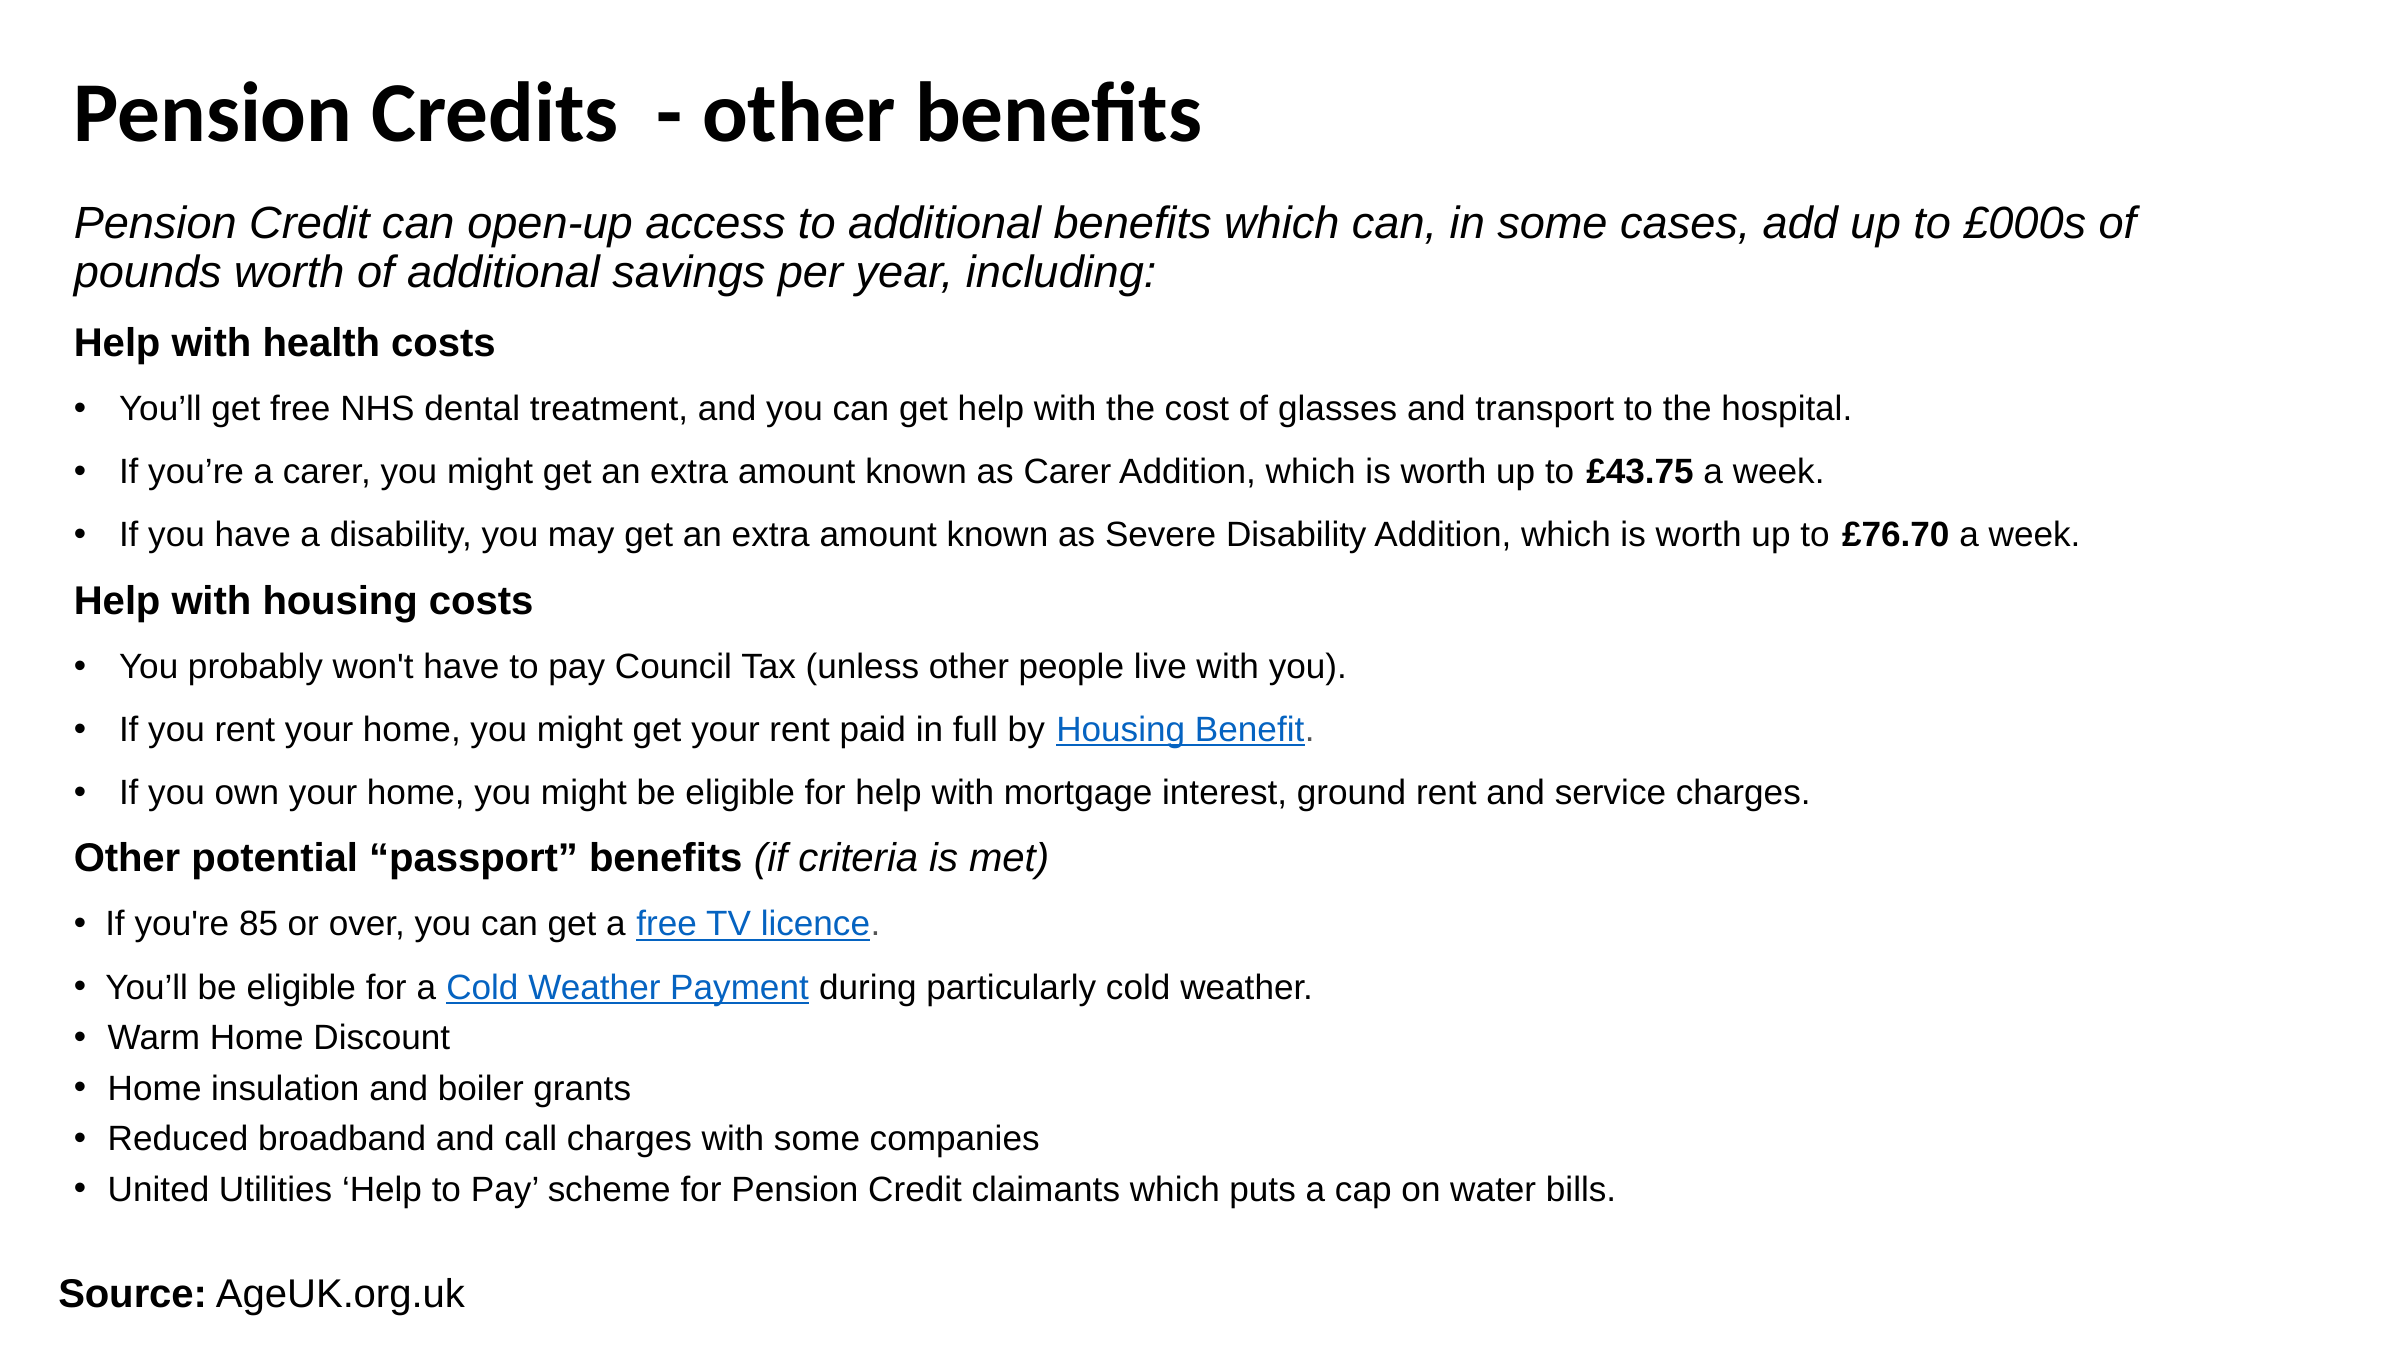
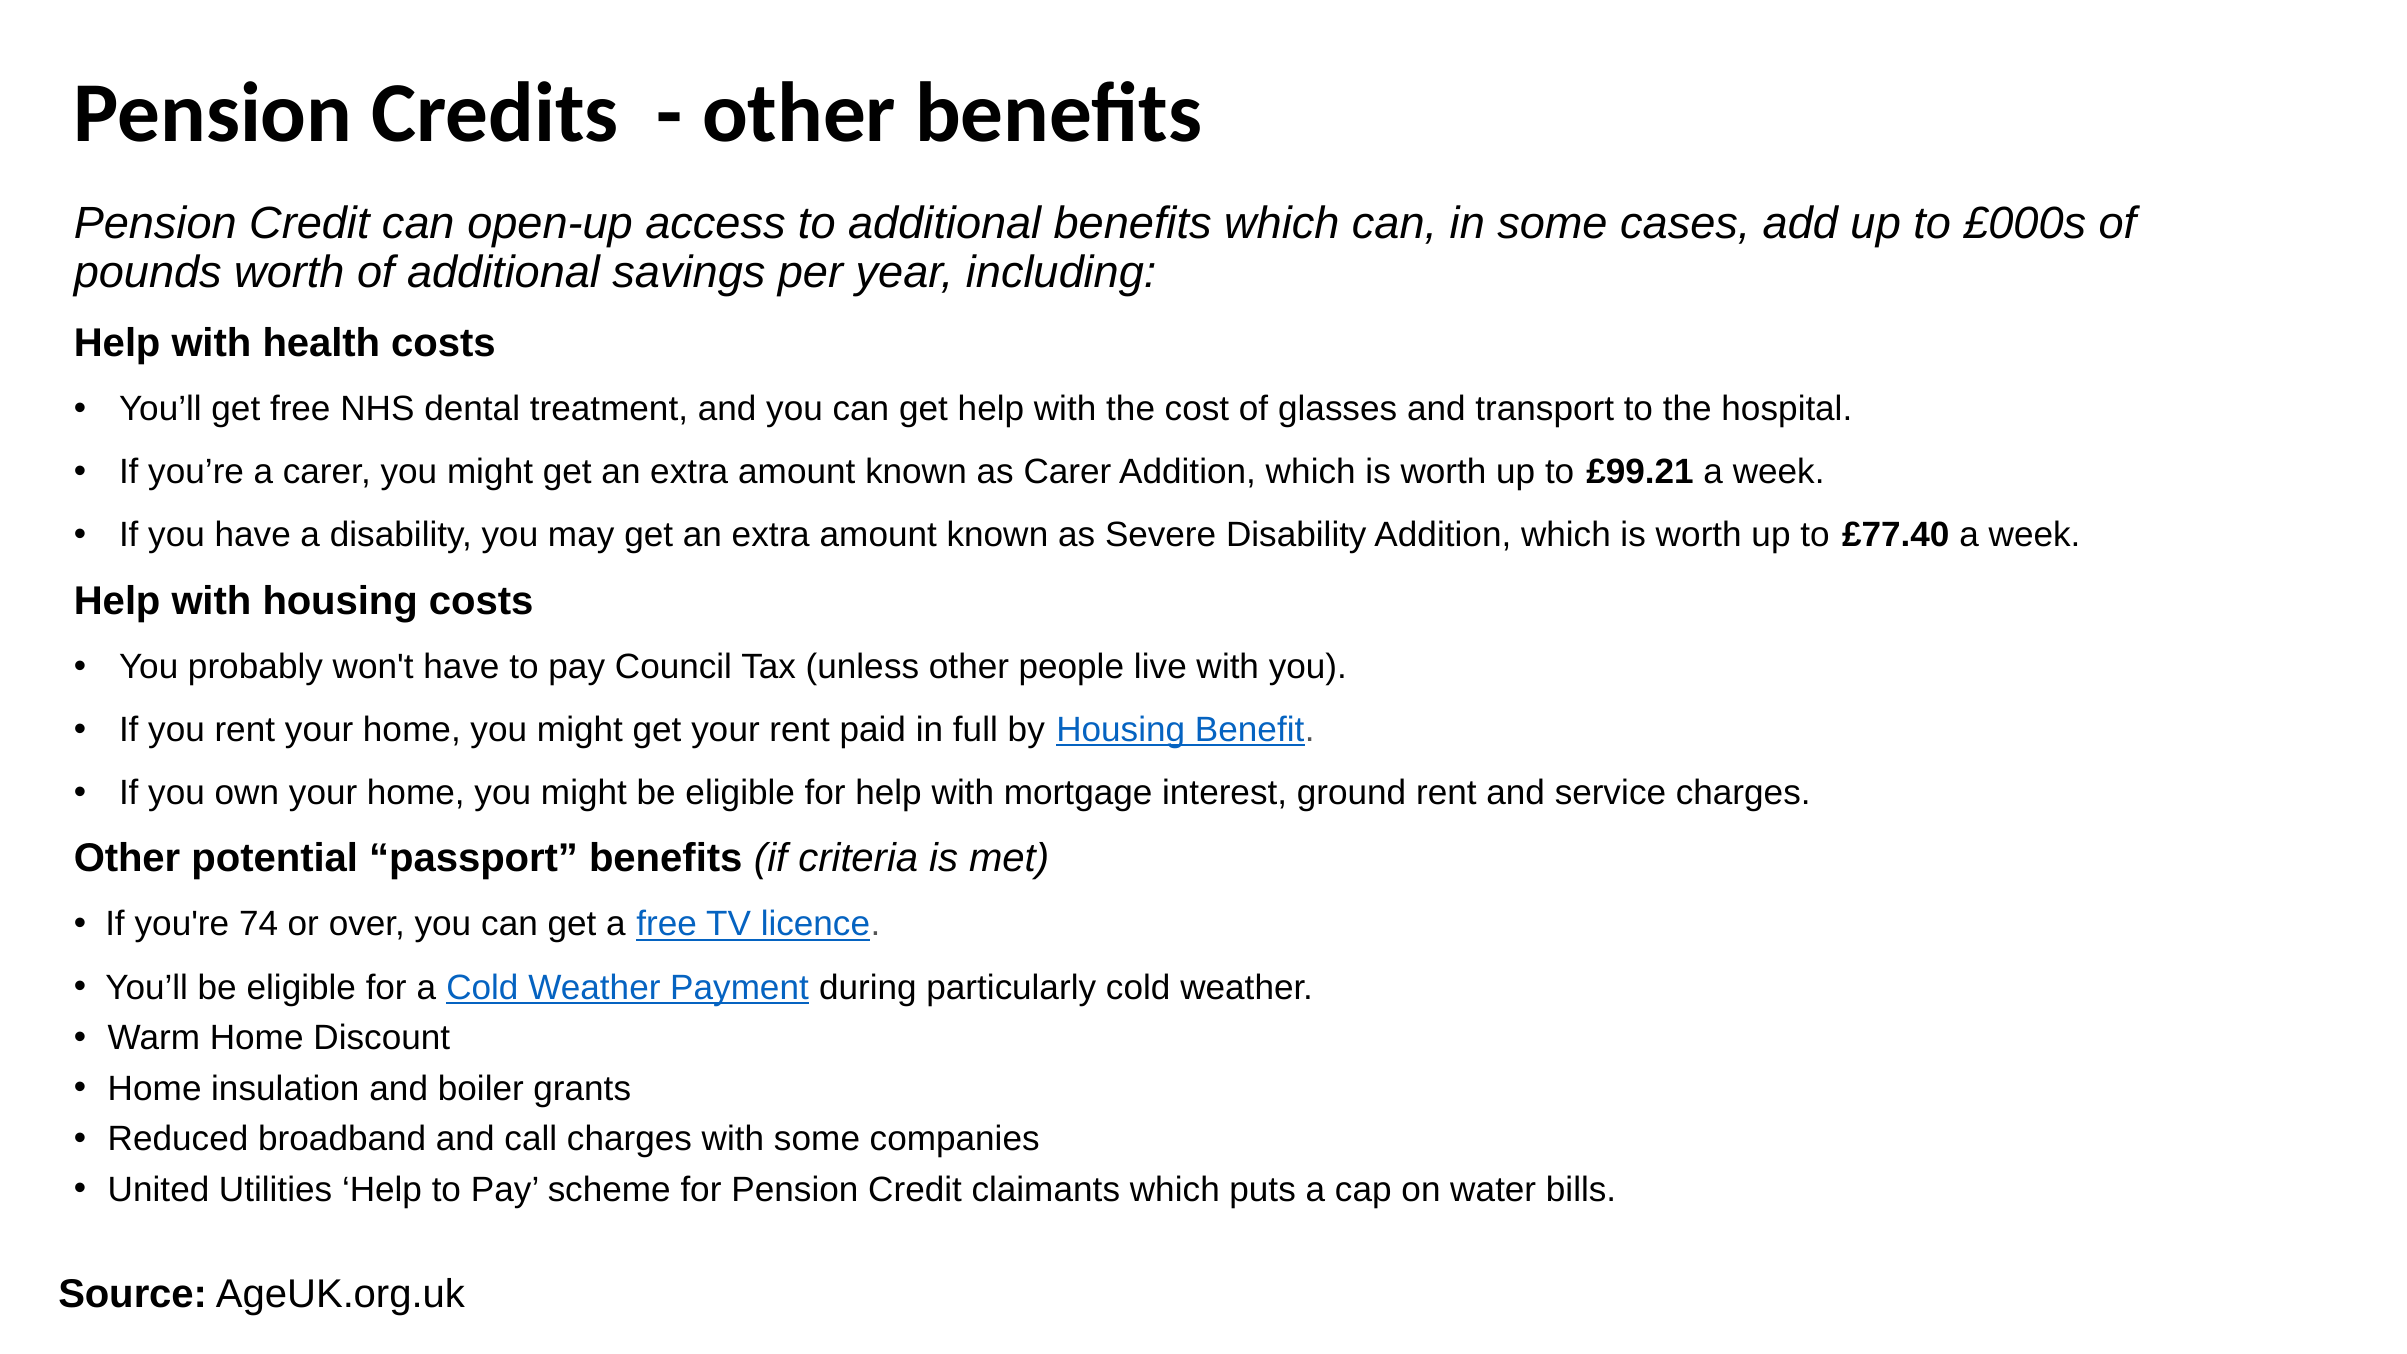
£43.75: £43.75 -> £99.21
£76.70: £76.70 -> £77.40
85: 85 -> 74
